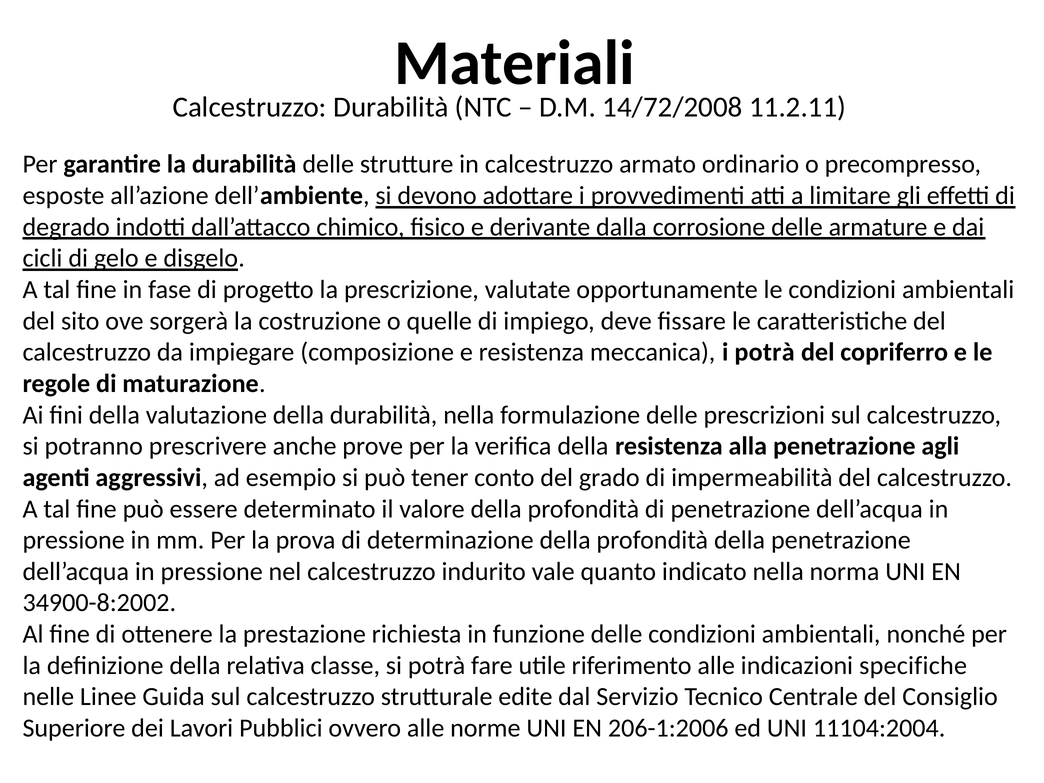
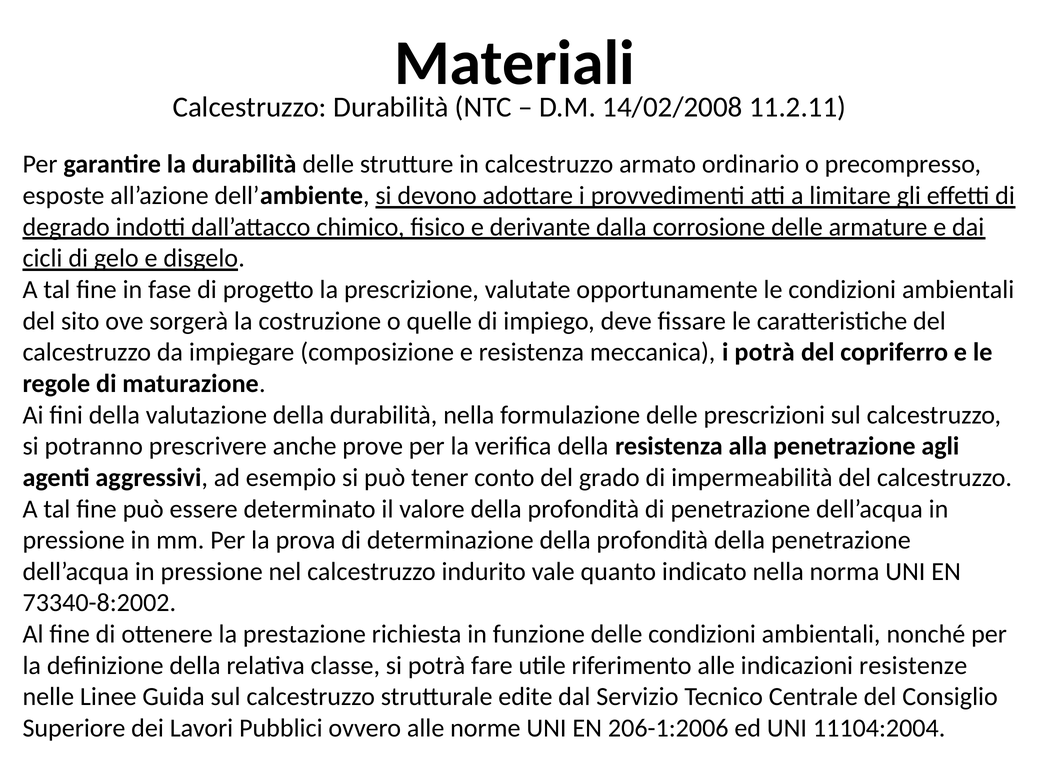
14/72/2008: 14/72/2008 -> 14/02/2008
34900-8:2002: 34900-8:2002 -> 73340-8:2002
specifiche: specifiche -> resistenze
